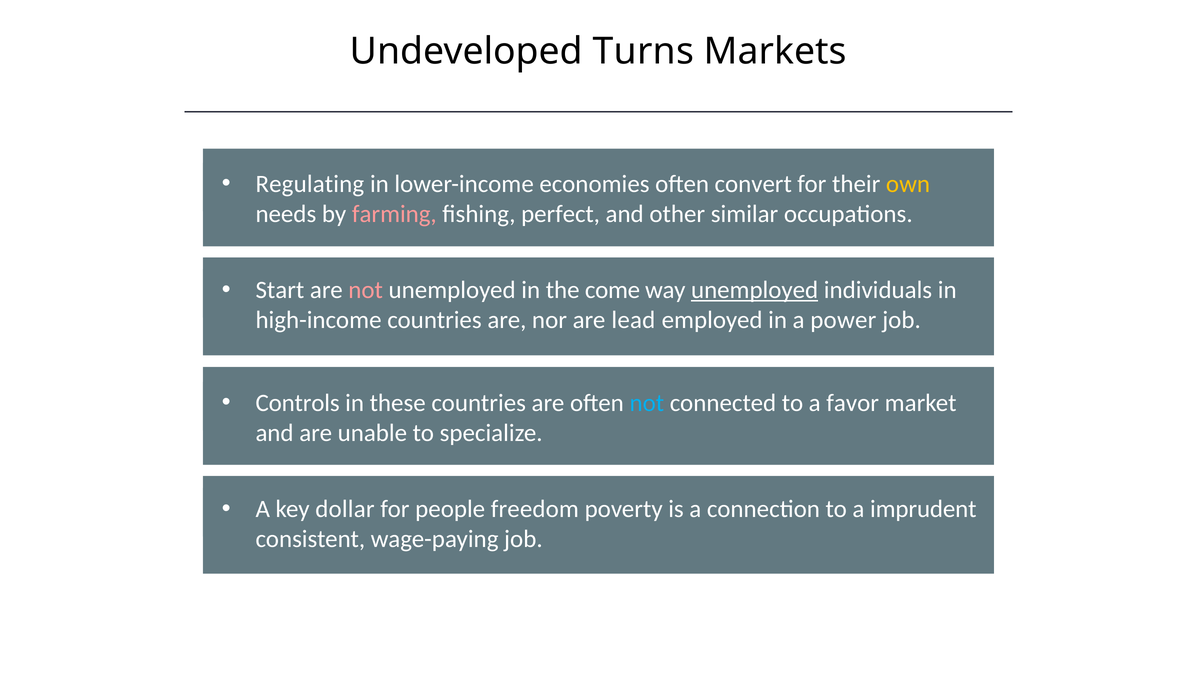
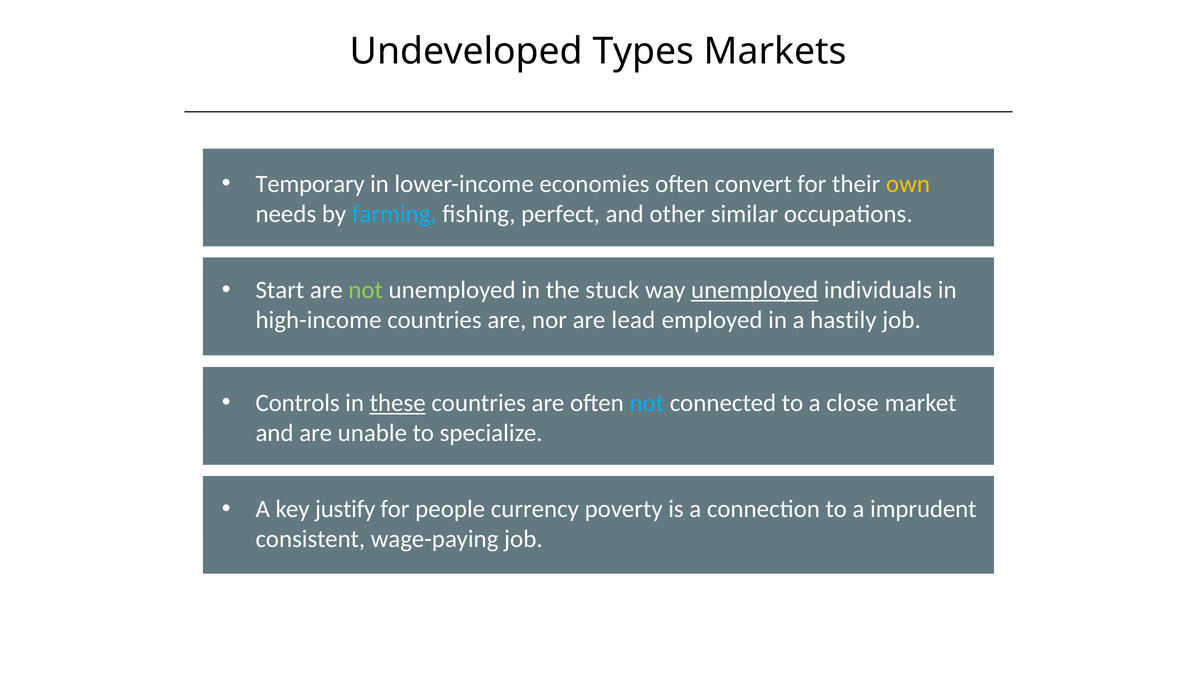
Undeveloped Turns: Turns -> Types
Regulating: Regulating -> Temporary
farming colour: pink -> light blue
not at (366, 290) colour: pink -> light green
come: come -> stuck
power: power -> hastily
these underline: none -> present
favor: favor -> close
dollar: dollar -> justify
freedom: freedom -> currency
